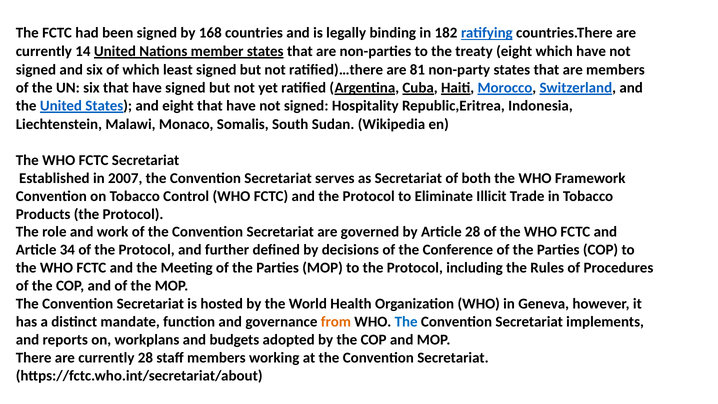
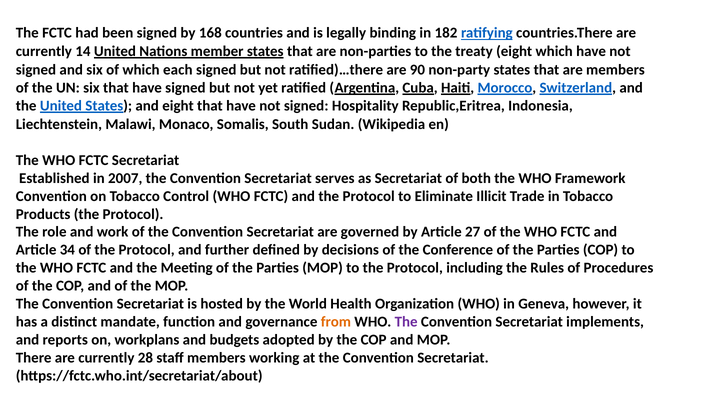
least: least -> each
81: 81 -> 90
Article 28: 28 -> 27
The at (406, 322) colour: blue -> purple
